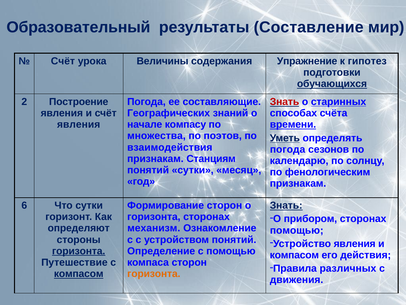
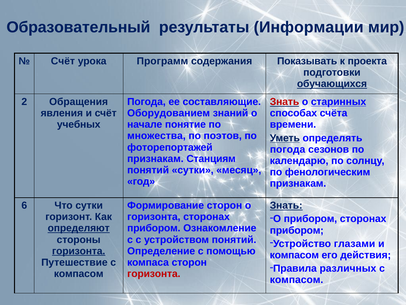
Составление: Составление -> Информации
Величины: Величины -> Программ
Упражнение: Упражнение -> Показывать
гипотез: гипотез -> проекта
Построение: Построение -> Обращения
Географических: Географических -> Оборудованием
явления at (79, 124): явления -> учебных
компасу: компасу -> понятие
времени underline: present -> none
взаимодействия: взаимодействия -> фоторепортажей
определяют underline: none -> present
механизм at (154, 228): механизм -> прибором
помощью at (297, 230): помощью -> прибором
Устройство явления: явления -> глазами
компасом at (79, 273) underline: present -> none
горизонта at (154, 273) colour: orange -> red
движения at (297, 279): движения -> компасом
